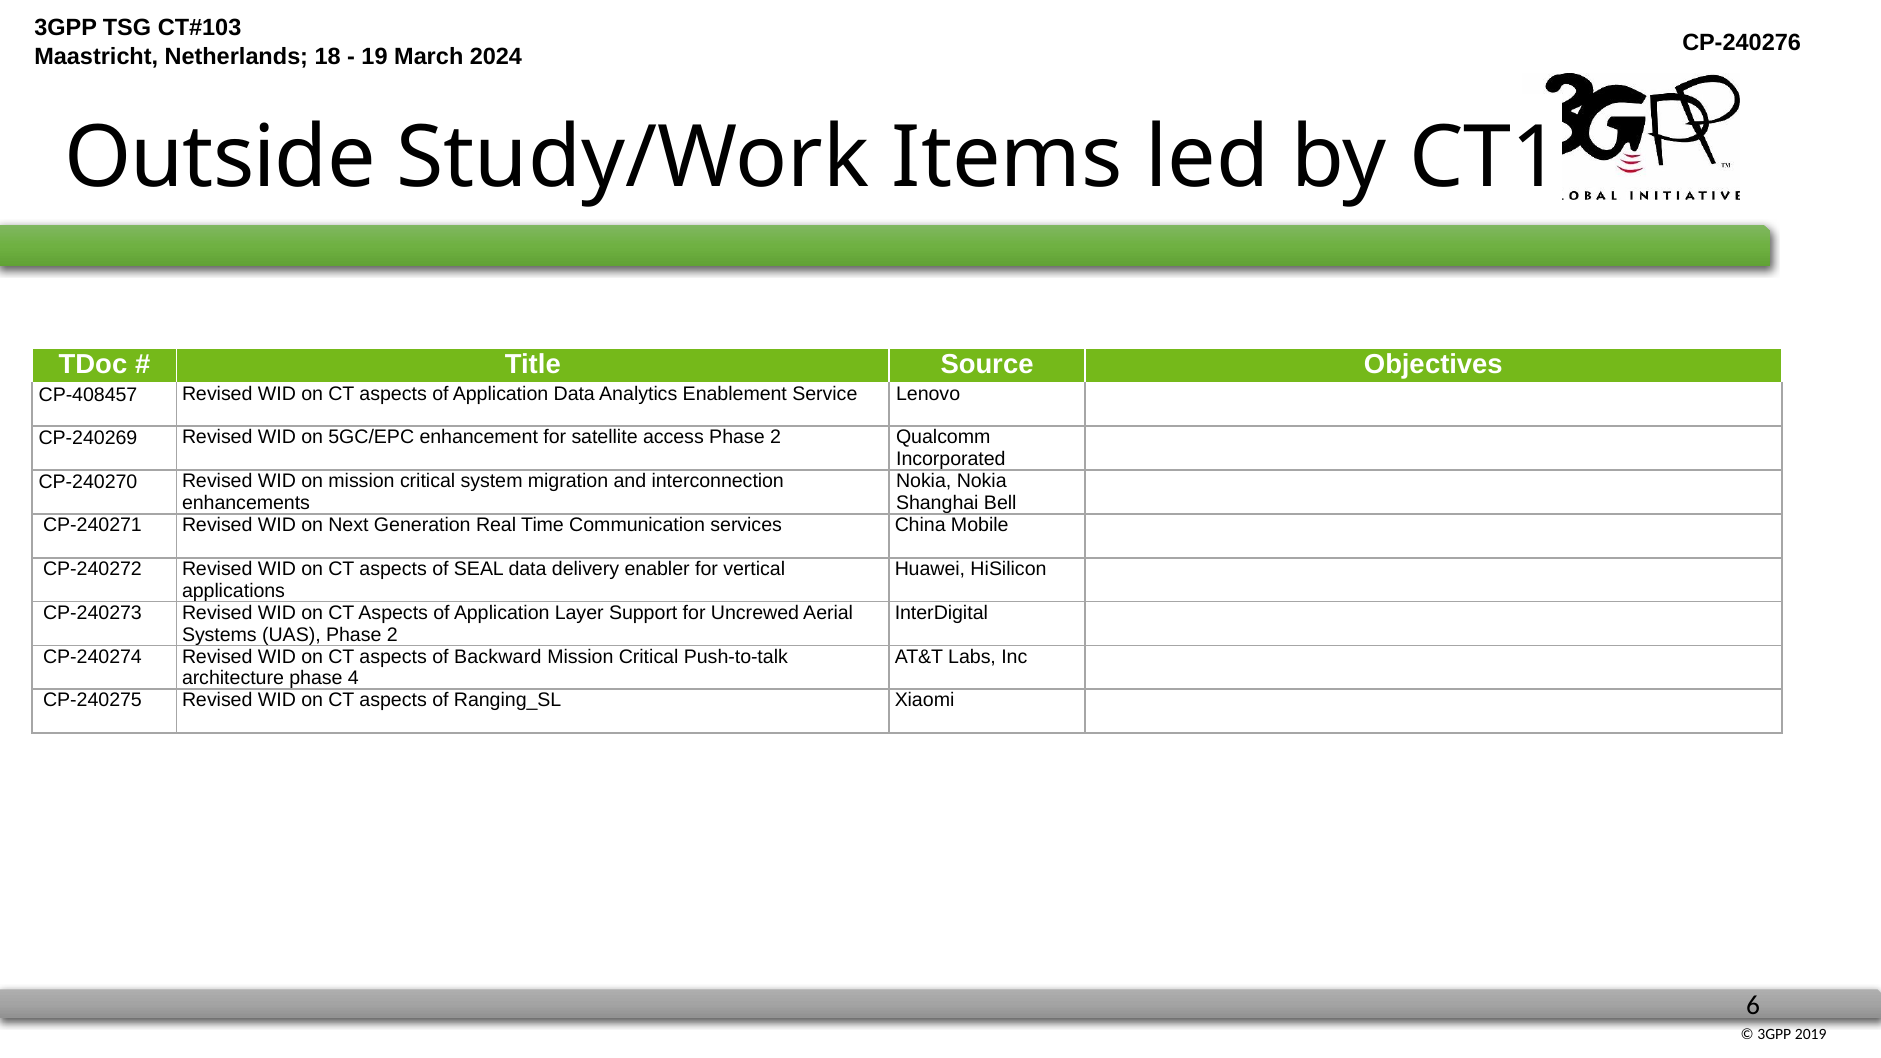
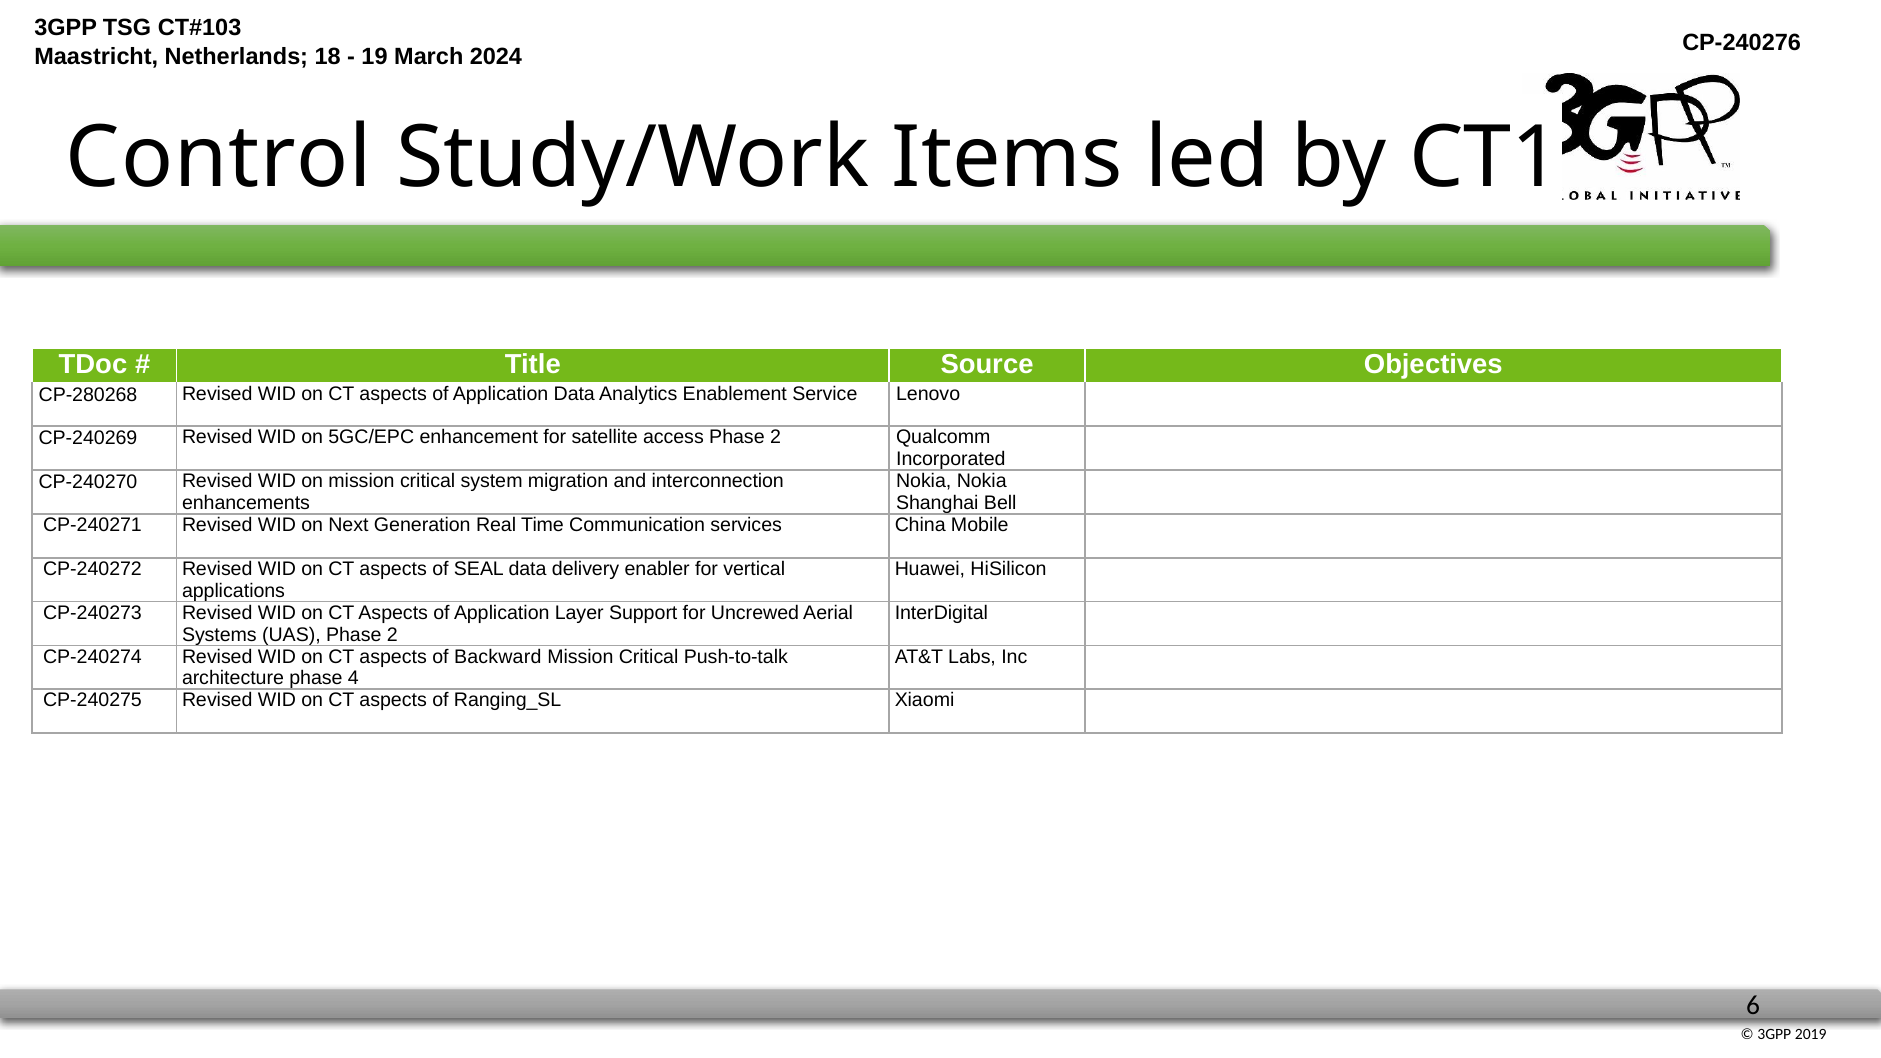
Outside: Outside -> Control
CP-408457: CP-408457 -> CP-280268
